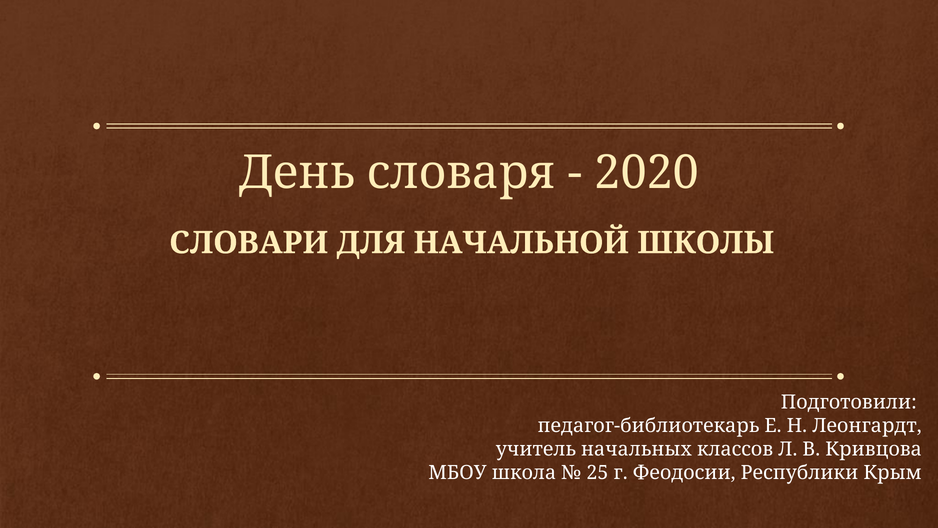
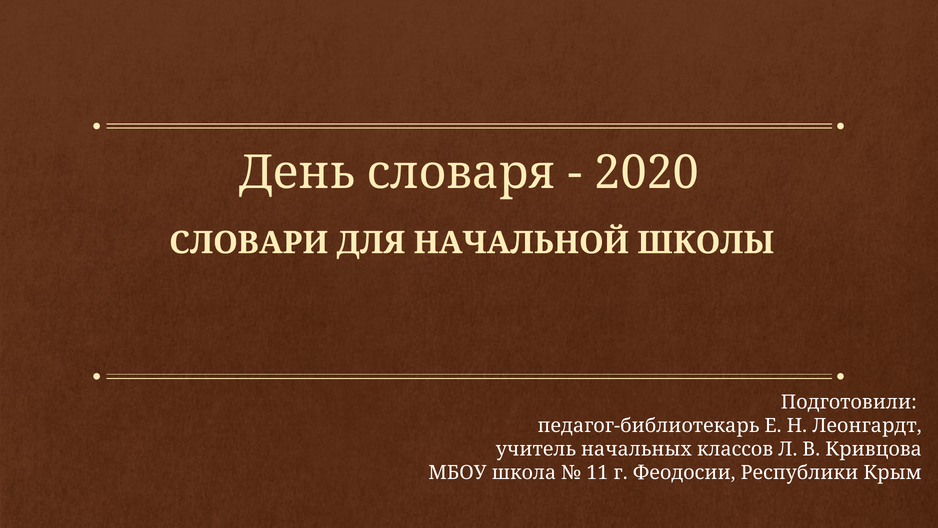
25: 25 -> 11
